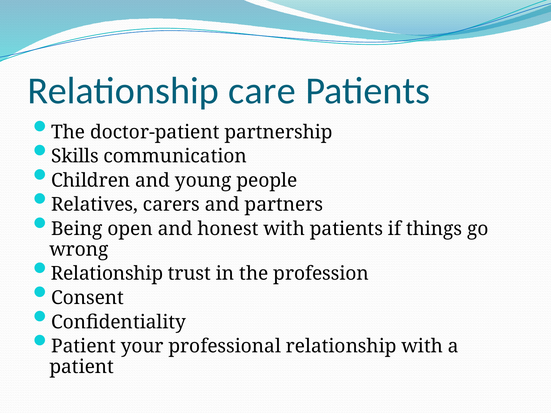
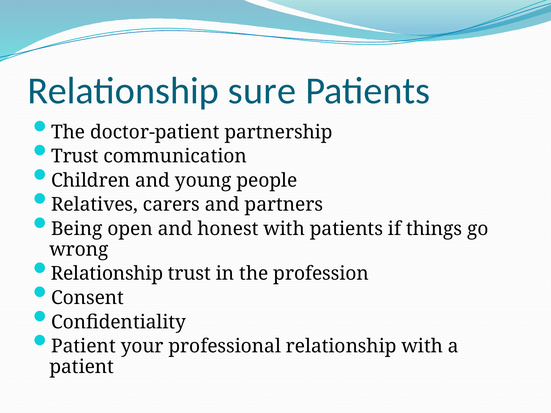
care: care -> sure
Skills at (75, 156): Skills -> Trust
